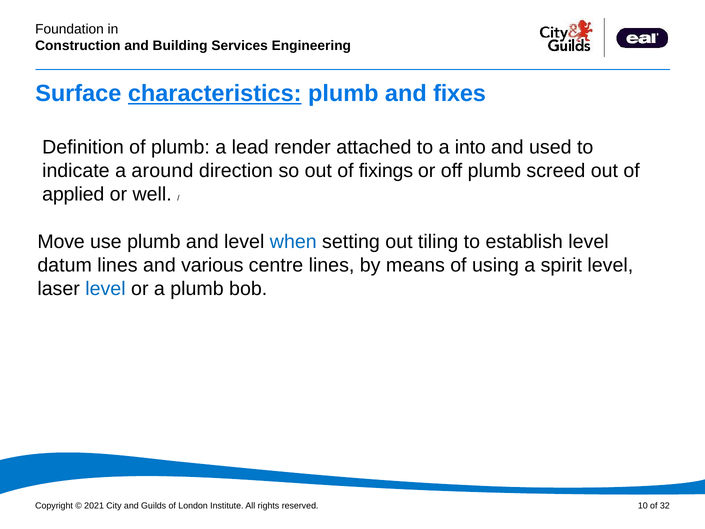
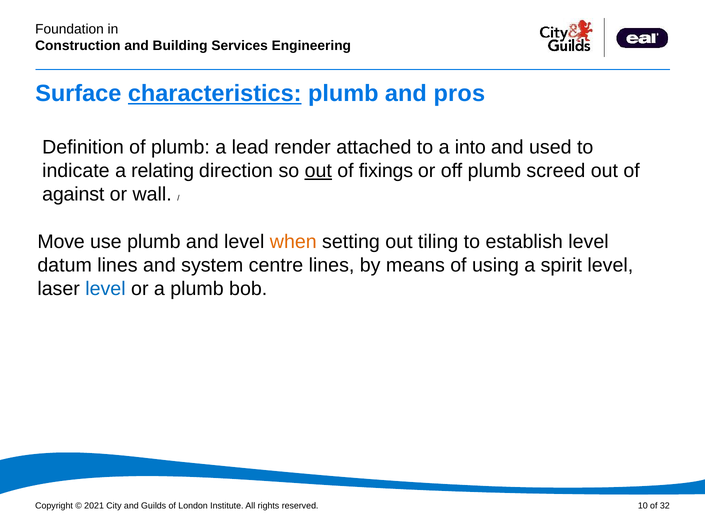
fixes: fixes -> pros
around: around -> relating
out at (318, 171) underline: none -> present
applied: applied -> against
well: well -> wall
when colour: blue -> orange
various: various -> system
